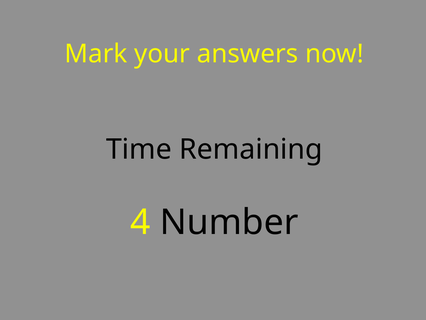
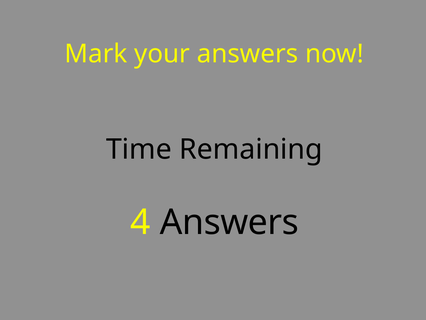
4 Number: Number -> Answers
